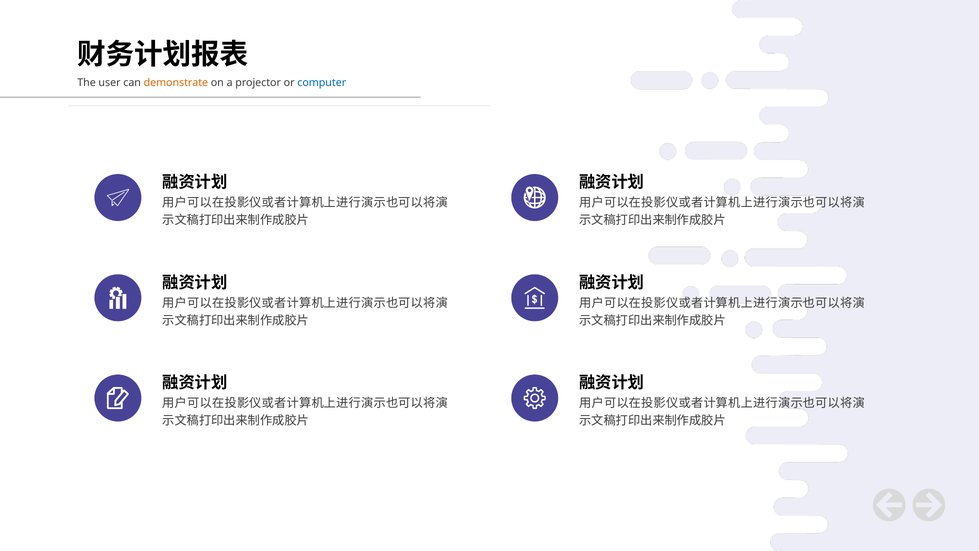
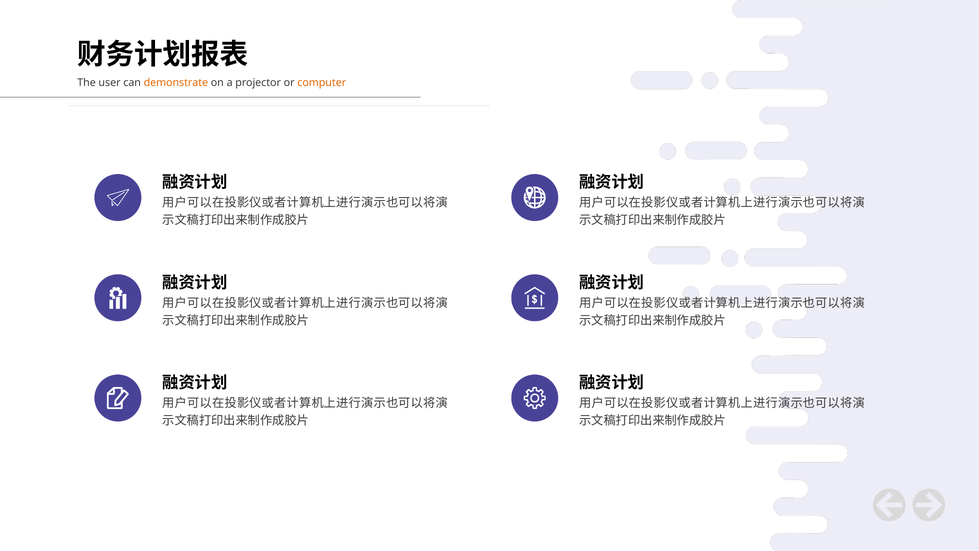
computer colour: blue -> orange
